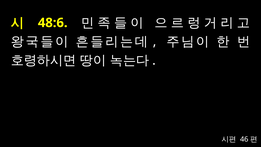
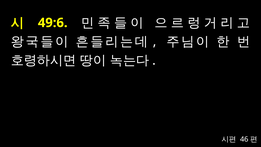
48:6: 48:6 -> 49:6
